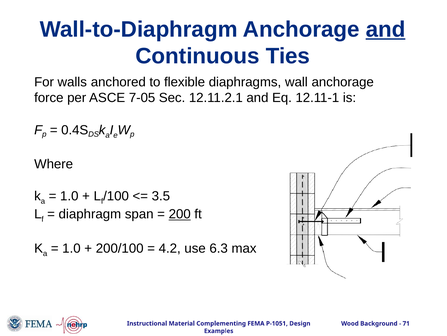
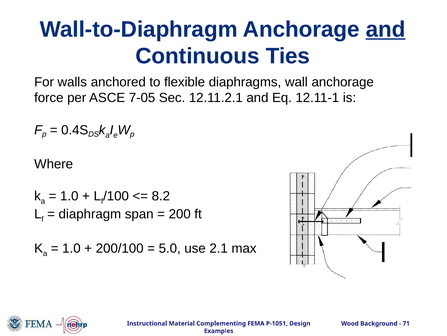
3.5: 3.5 -> 8.2
200 underline: present -> none
4.2: 4.2 -> 5.0
6.3: 6.3 -> 2.1
